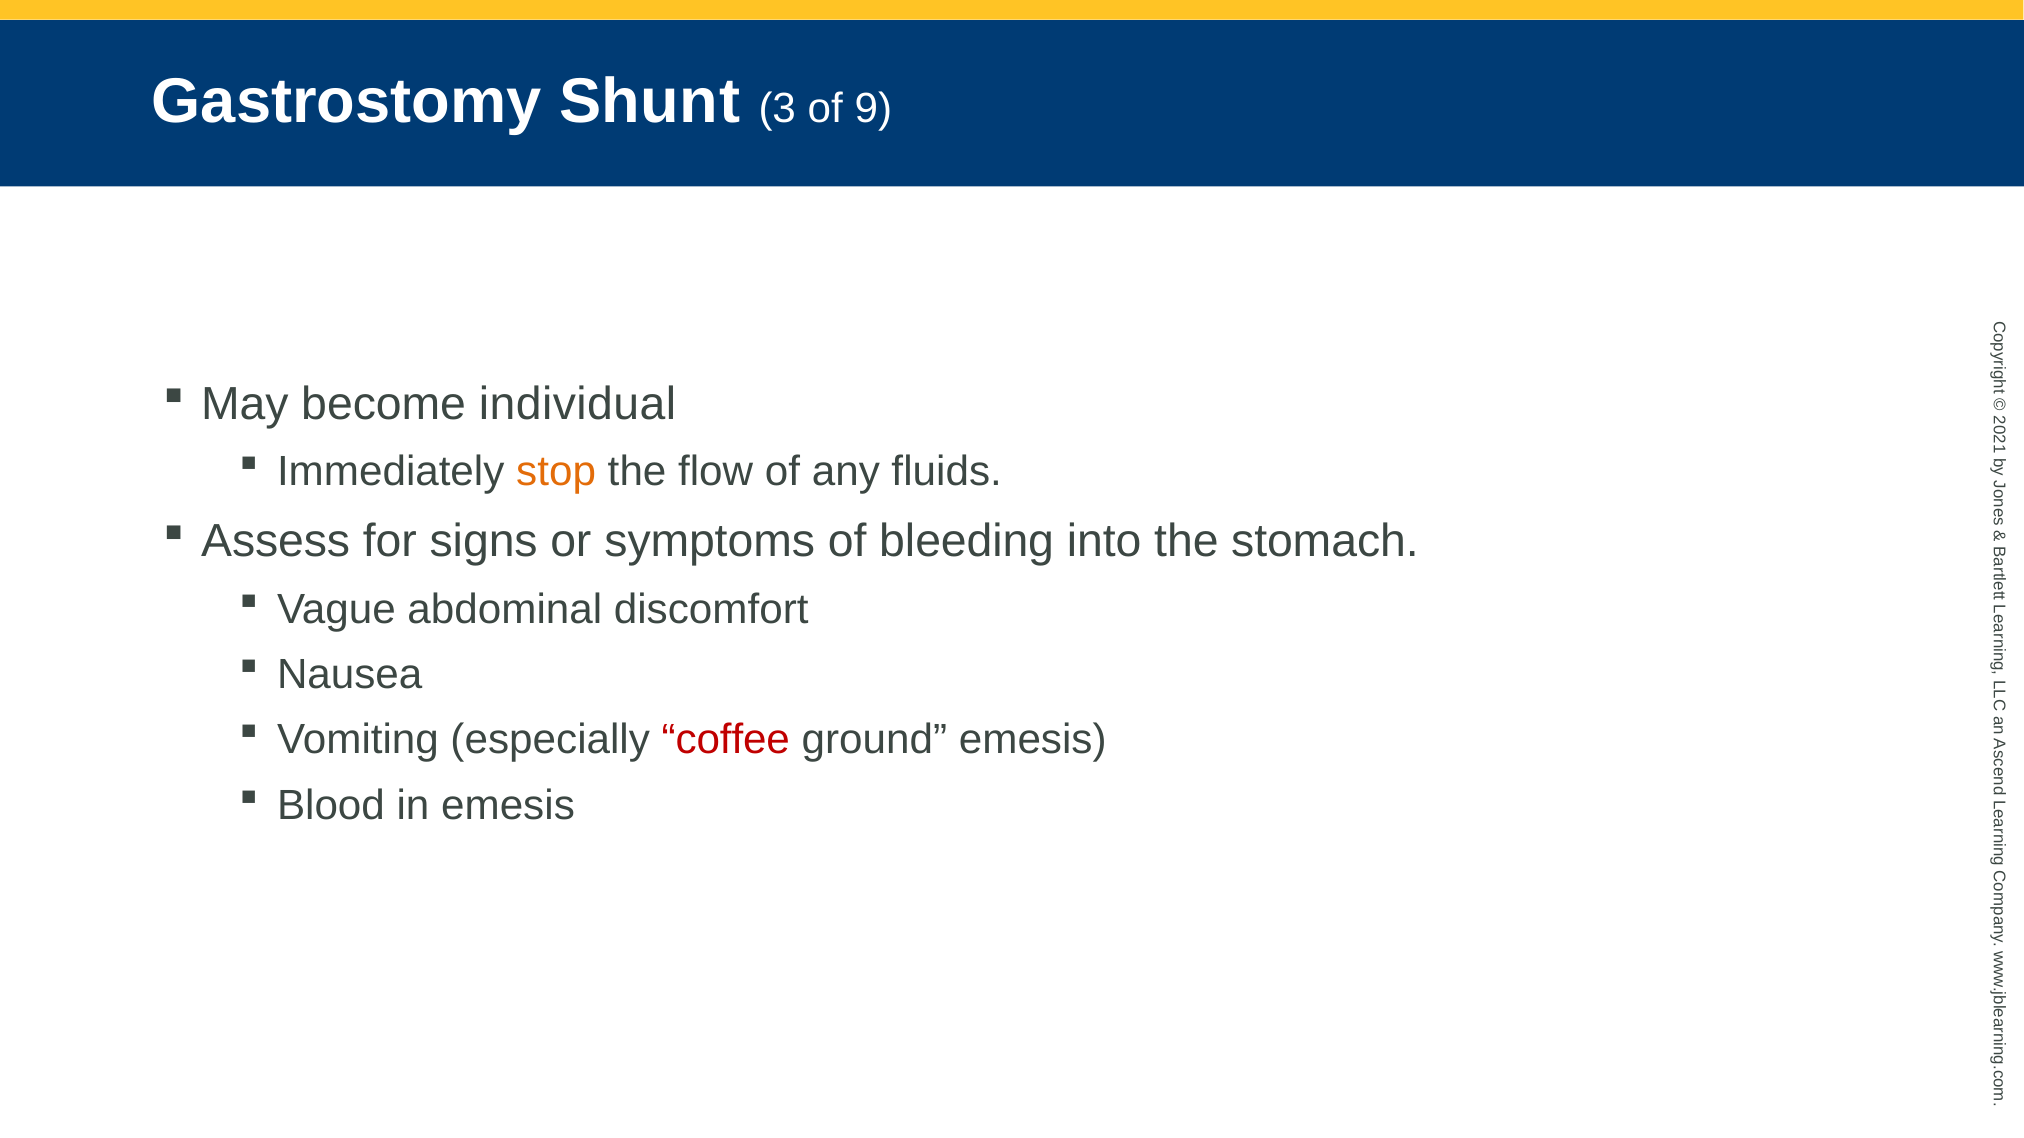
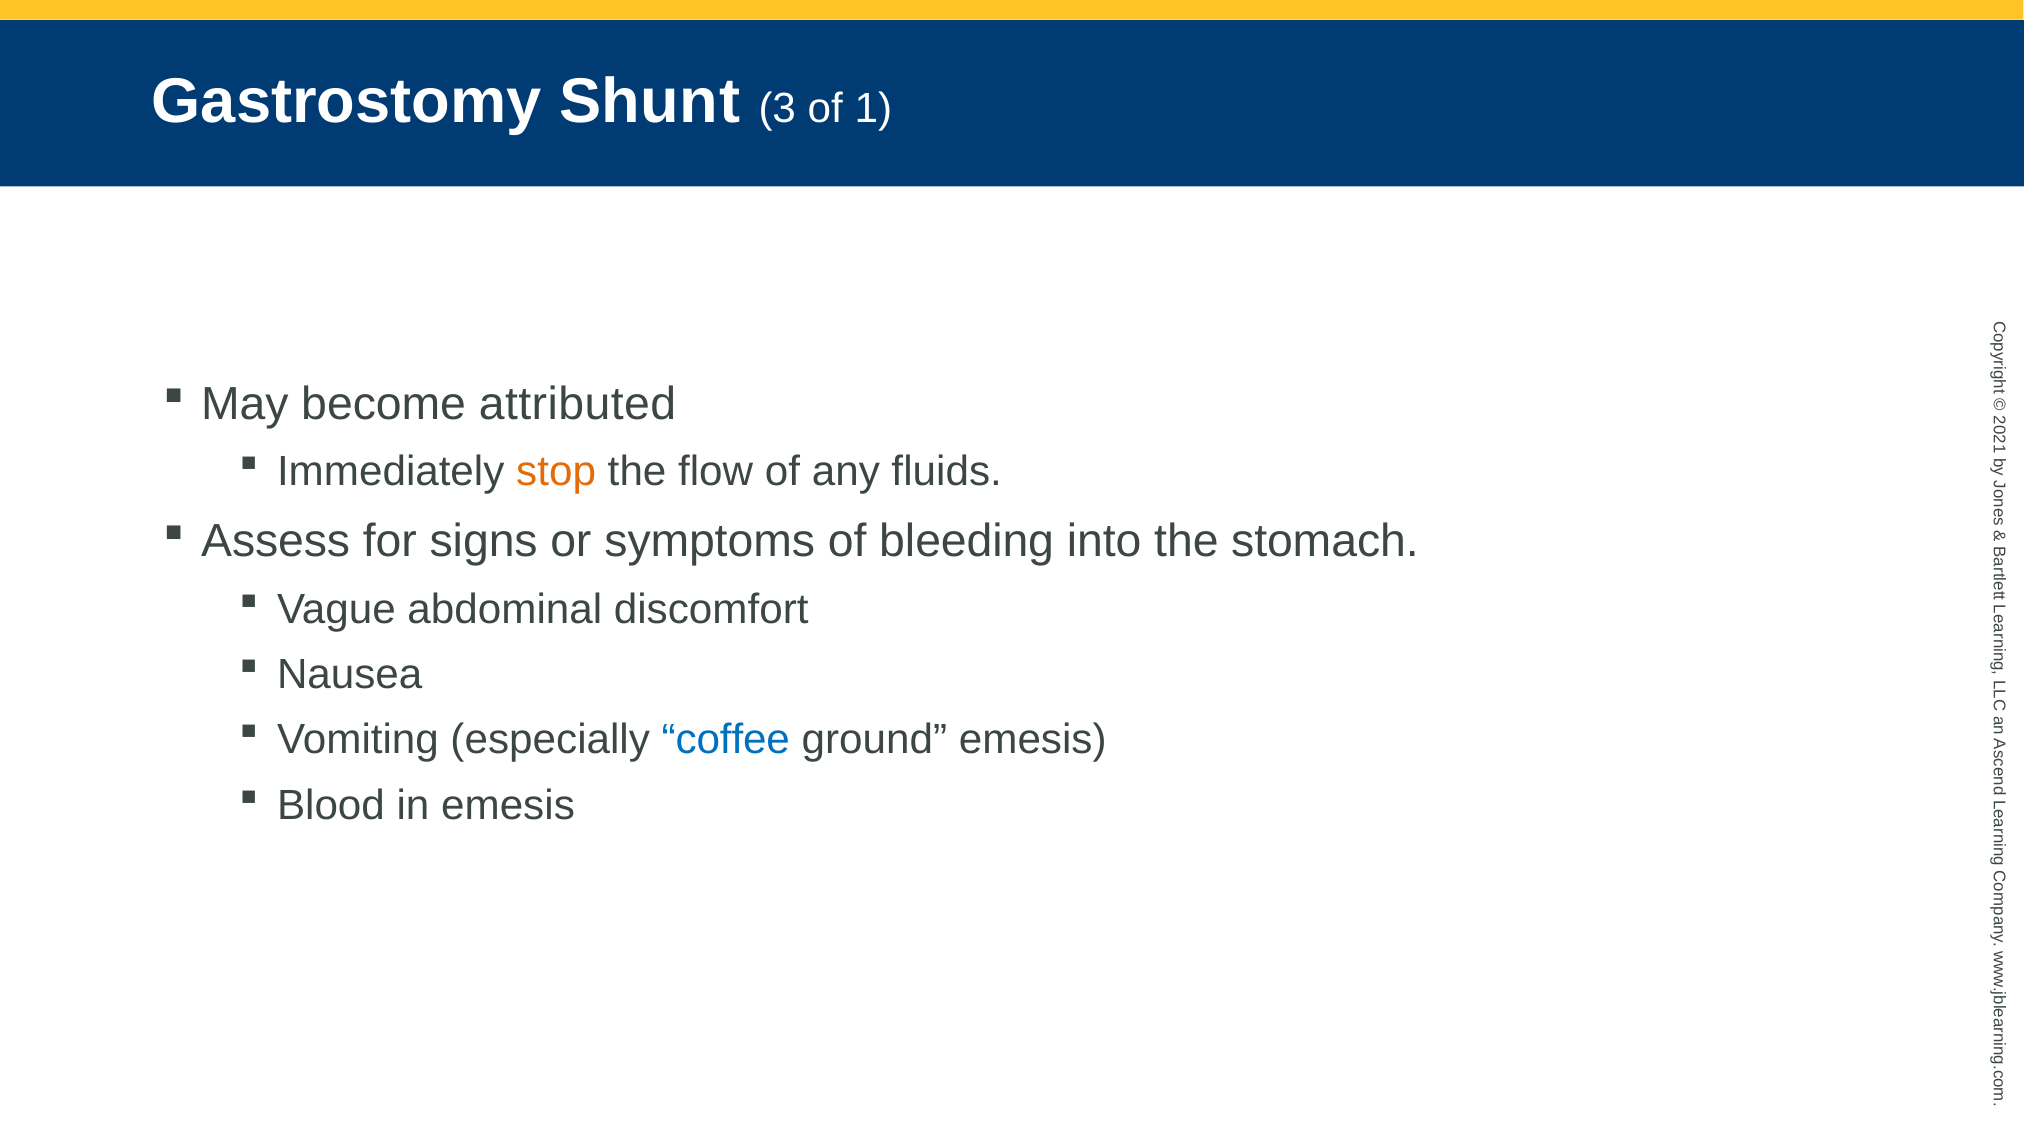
of 9: 9 -> 1
individual: individual -> attributed
coffee colour: red -> blue
